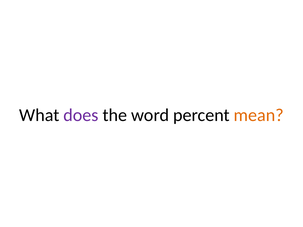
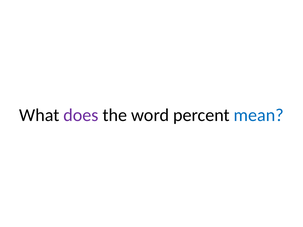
mean colour: orange -> blue
